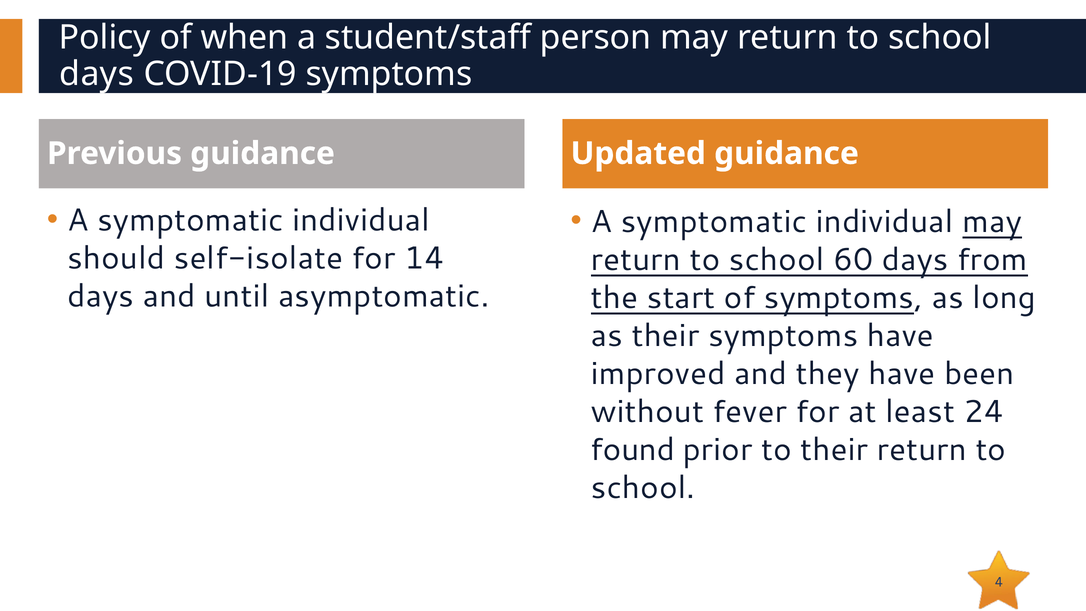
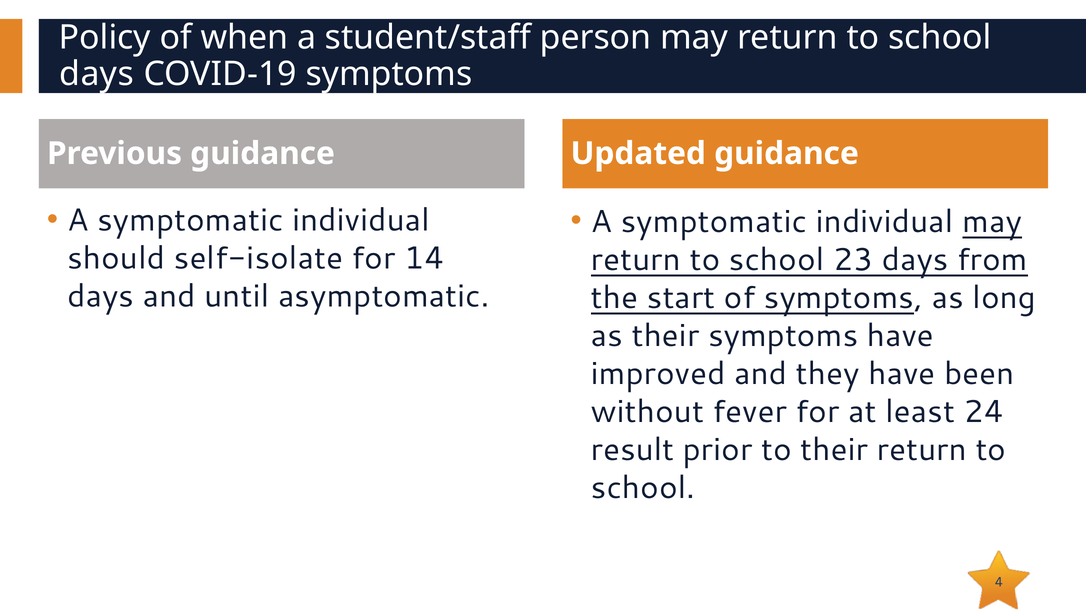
60: 60 -> 23
found: found -> result
